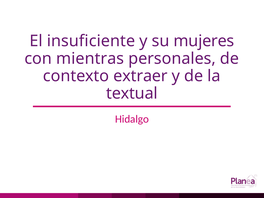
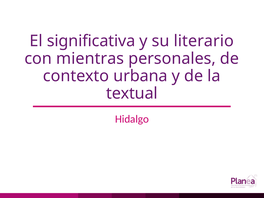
insuficiente: insuficiente -> significativa
mujeres: mujeres -> literario
extraer: extraer -> urbana
